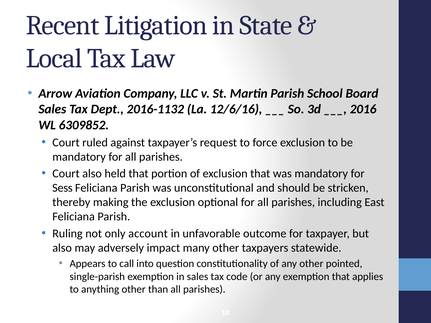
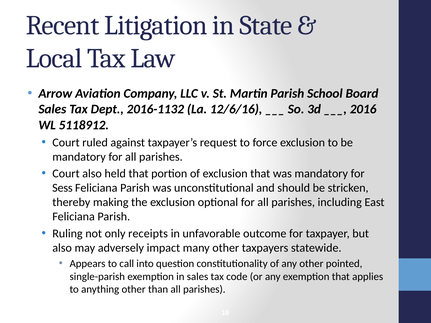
6309852: 6309852 -> 5118912
account: account -> receipts
